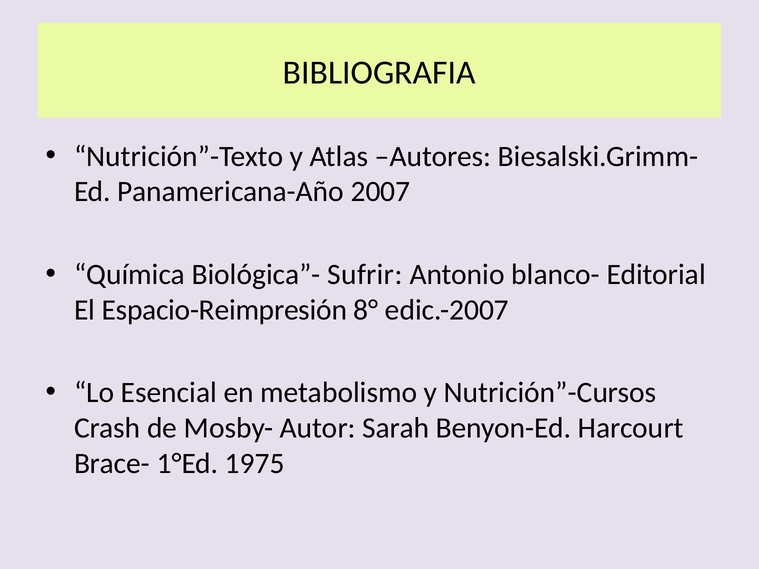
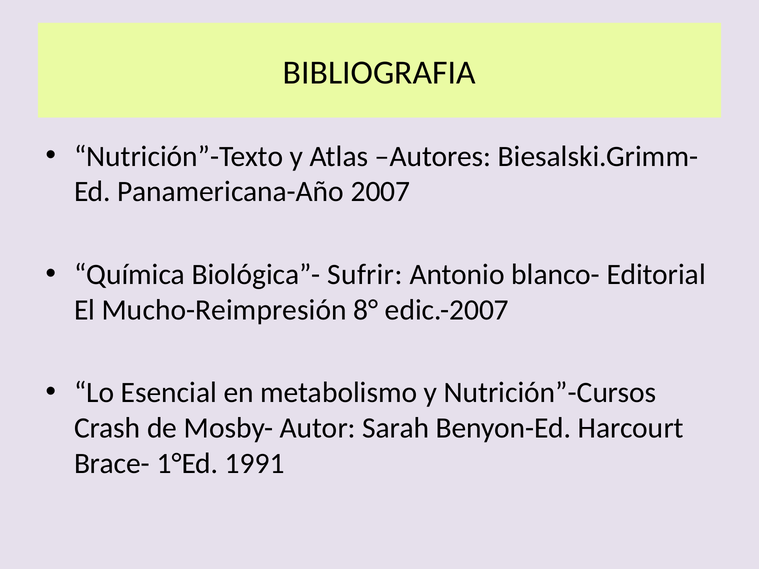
Espacio-Reimpresión: Espacio-Reimpresión -> Mucho-Reimpresión
1975: 1975 -> 1991
